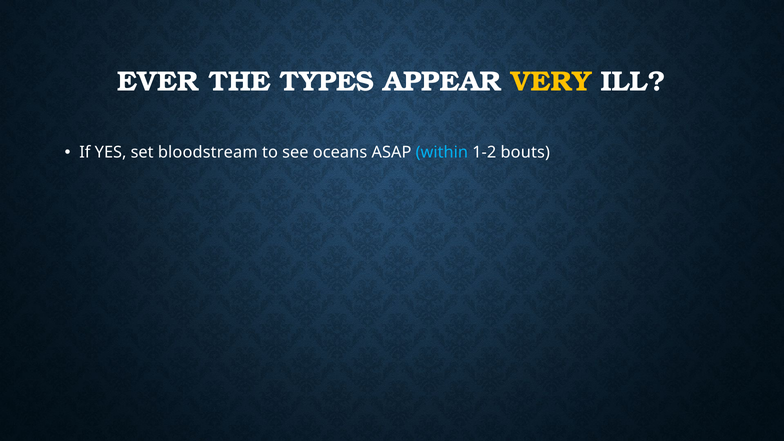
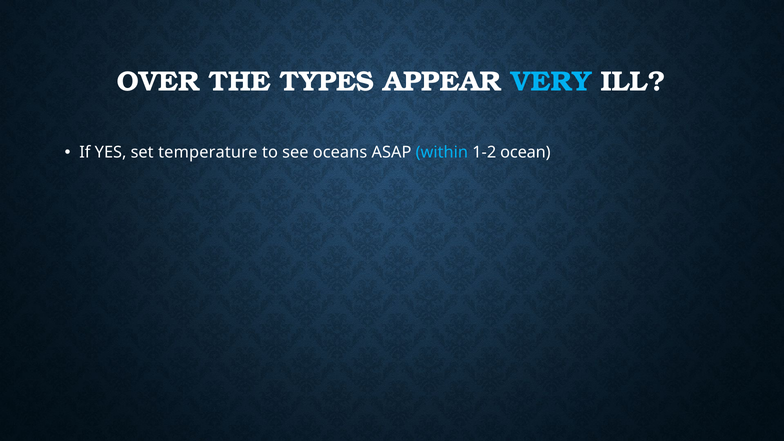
EVER: EVER -> OVER
VERY colour: yellow -> light blue
bloodstream: bloodstream -> temperature
bouts: bouts -> ocean
